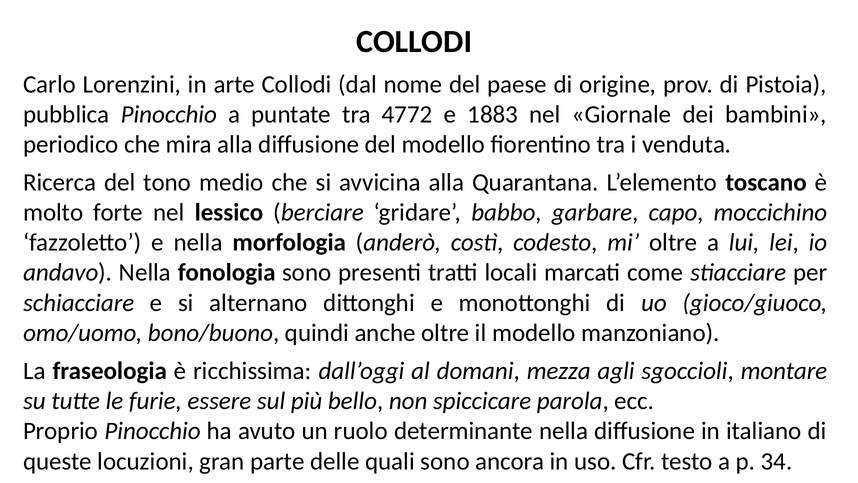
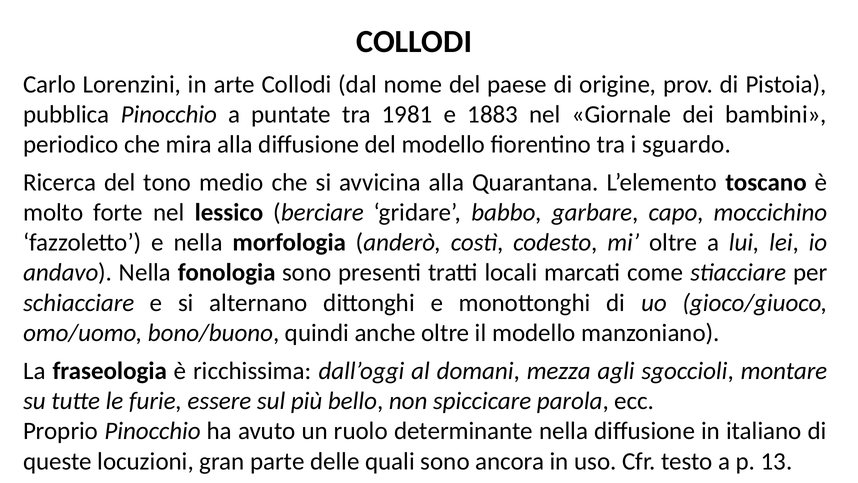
4772: 4772 -> 1981
venduta: venduta -> sguardo
34: 34 -> 13
